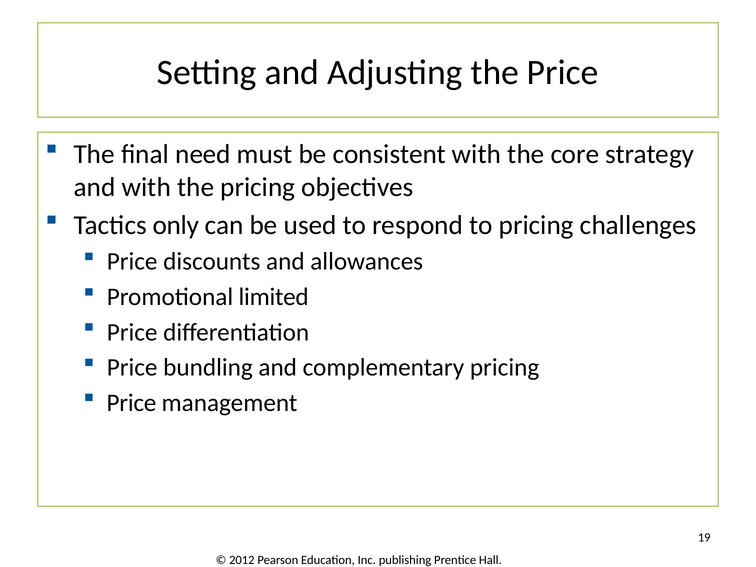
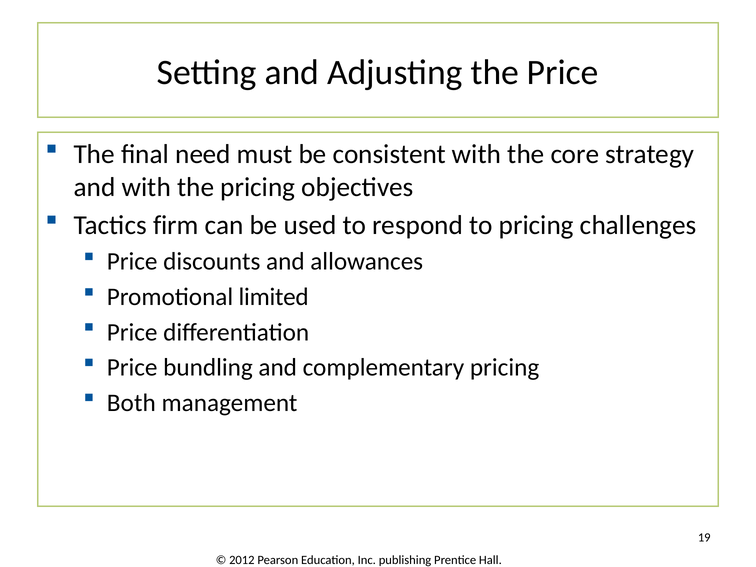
only: only -> firm
Price at (131, 403): Price -> Both
